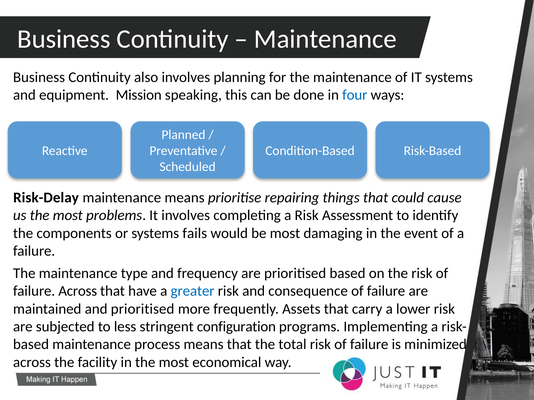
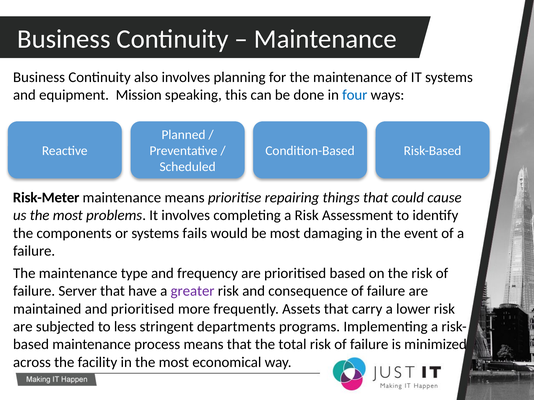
Risk-Delay: Risk-Delay -> Risk-Meter
failure Across: Across -> Server
greater colour: blue -> purple
configuration: configuration -> departments
